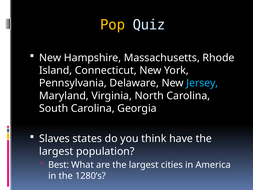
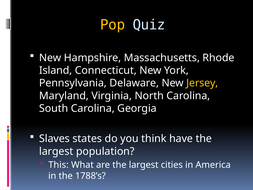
Jersey colour: light blue -> yellow
Best: Best -> This
1280’s: 1280’s -> 1788’s
